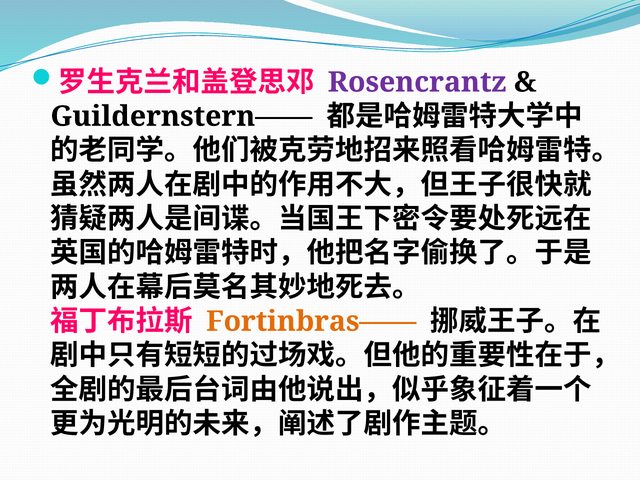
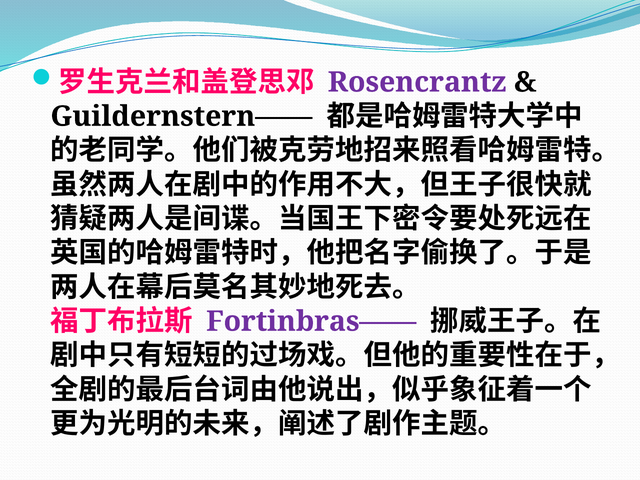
Fortinbras—— colour: orange -> purple
